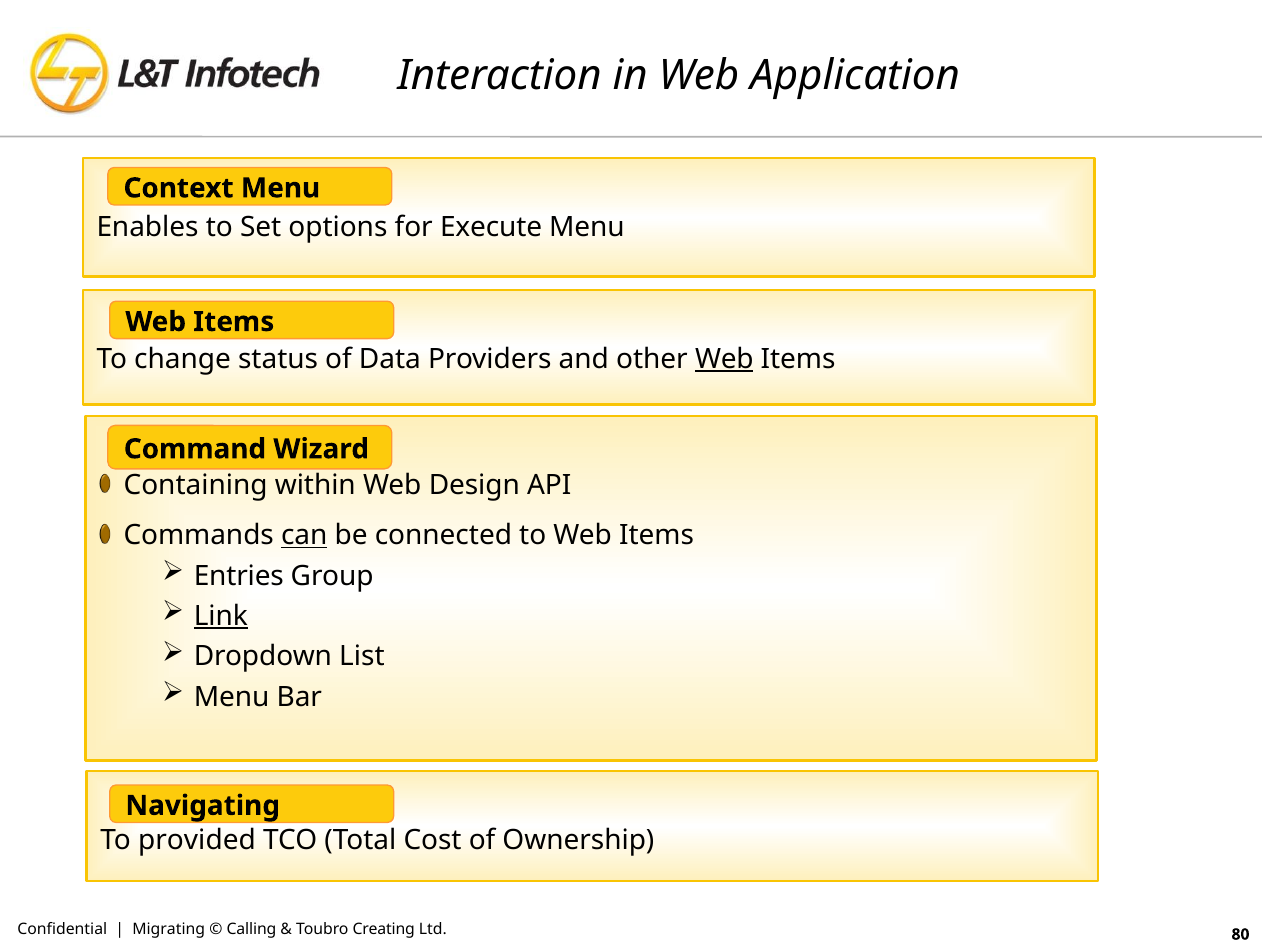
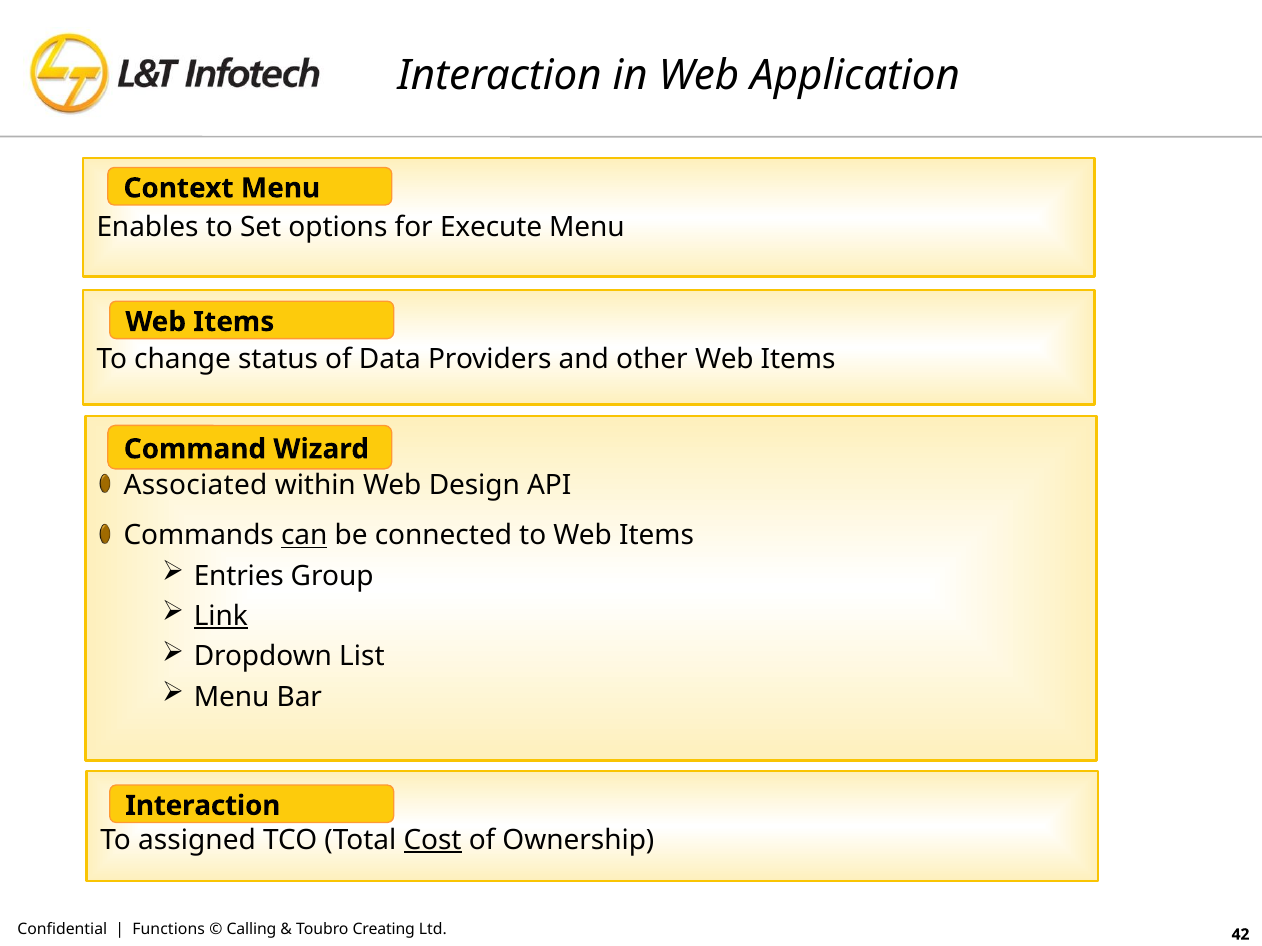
Web at (724, 359) underline: present -> none
Containing: Containing -> Associated
Navigating at (203, 806): Navigating -> Interaction
provided: provided -> assigned
Cost underline: none -> present
Migrating: Migrating -> Functions
80: 80 -> 42
